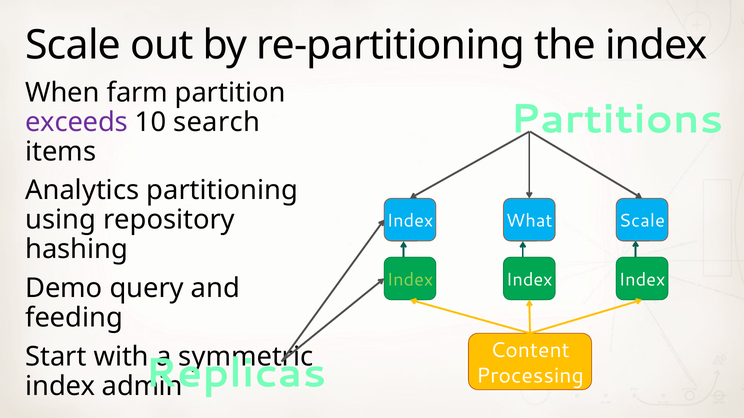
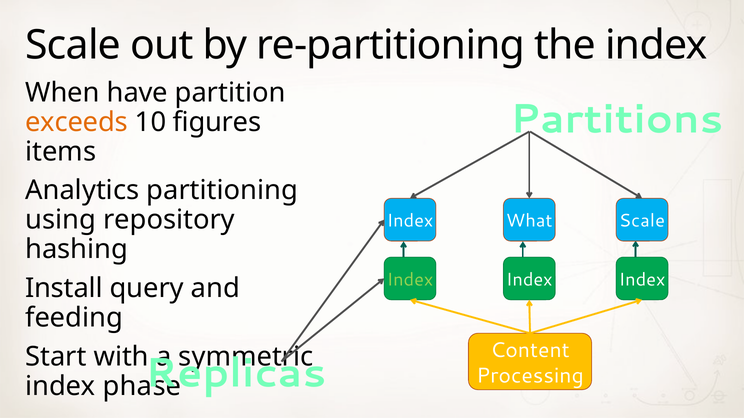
farm: farm -> have
exceeds colour: purple -> orange
search: search -> figures
Demo: Demo -> Install
admin: admin -> phase
